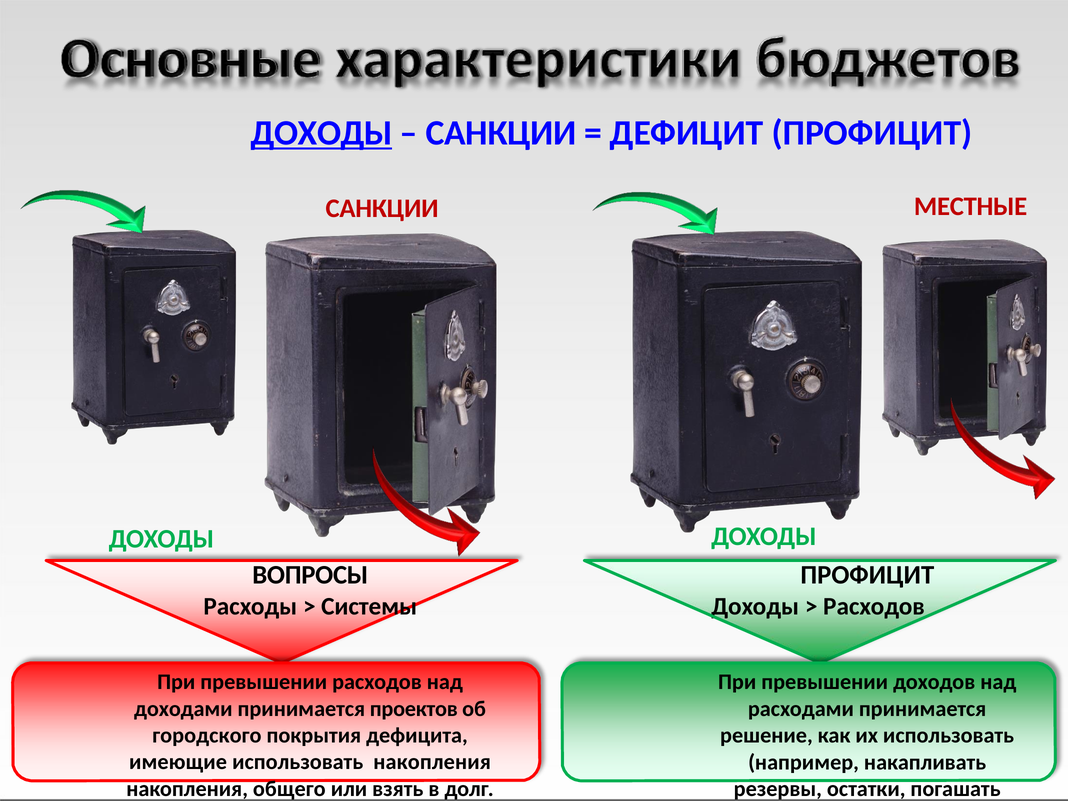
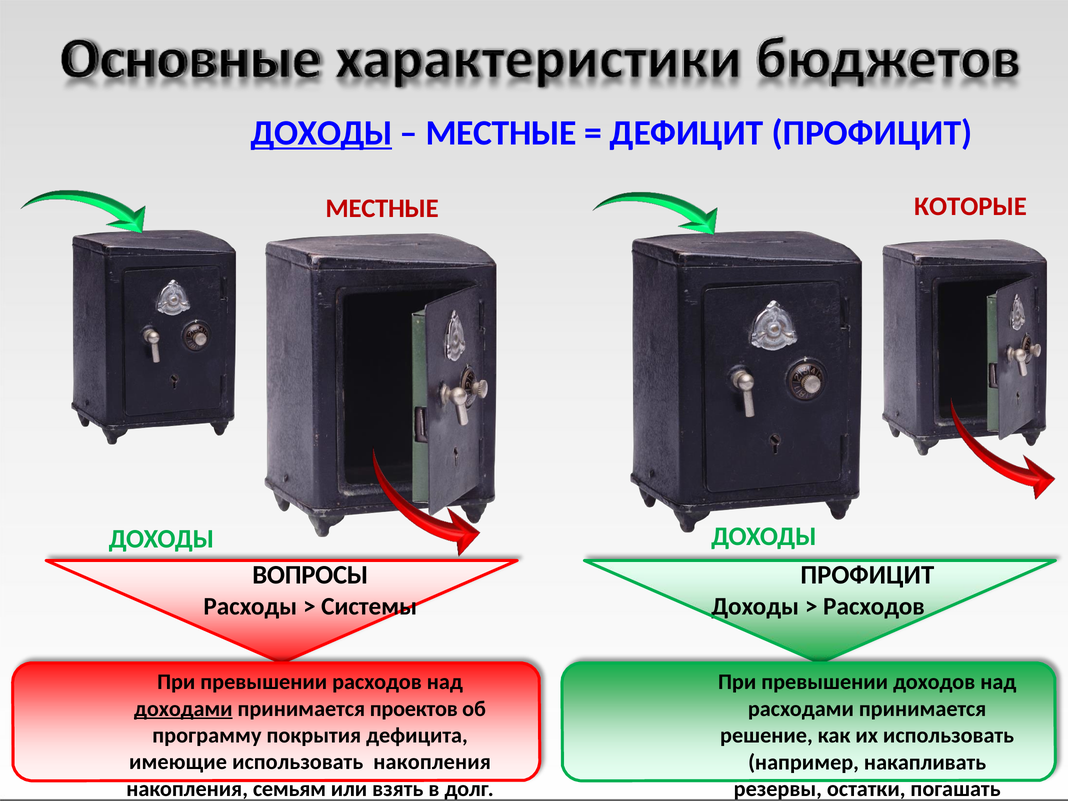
САНКЦИИ at (501, 133): САНКЦИИ -> МЕСТНЫЕ
МЕСТНЫЕ: МЕСТНЫЕ -> КОТОРЫЕ
САНКЦИИ at (382, 209): САНКЦИИ -> МЕСТНЫЕ
доходами underline: none -> present
городского: городского -> программу
общего: общего -> семьям
